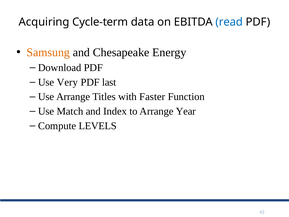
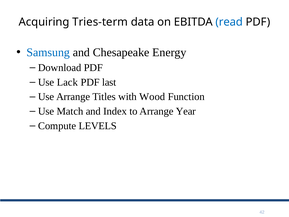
Cycle-term: Cycle-term -> Tries-term
Samsung colour: orange -> blue
Very: Very -> Lack
Faster: Faster -> Wood
